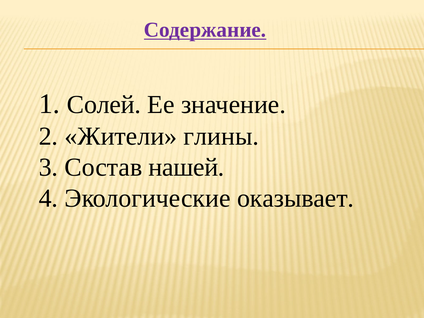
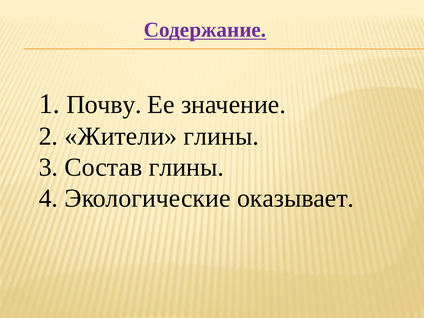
Солей: Солей -> Почву
Состав нашей: нашей -> глины
